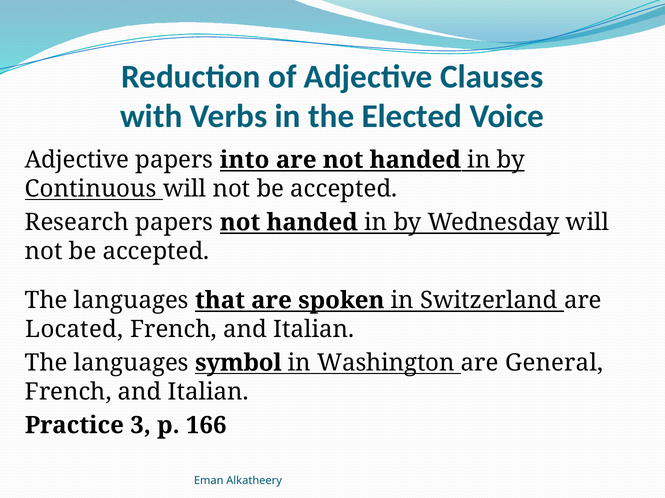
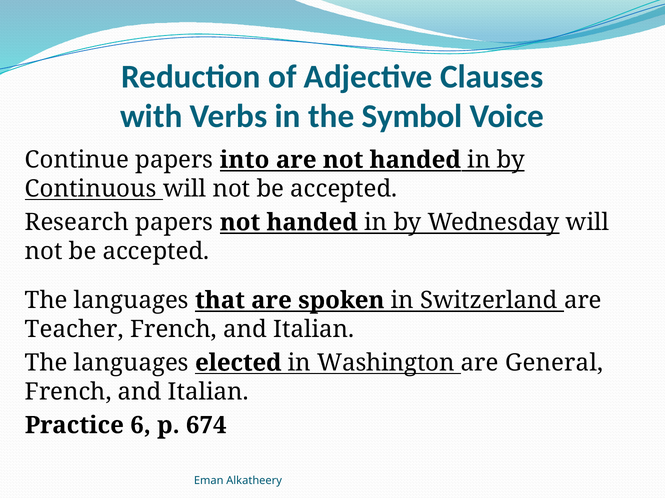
Elected: Elected -> Symbol
Adjective at (77, 160): Adjective -> Continue
Located: Located -> Teacher
symbol: symbol -> elected
3: 3 -> 6
166: 166 -> 674
